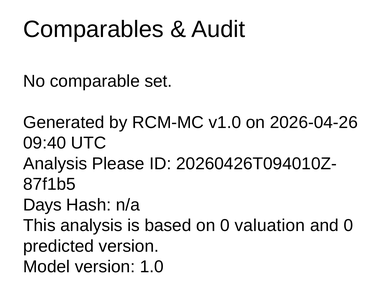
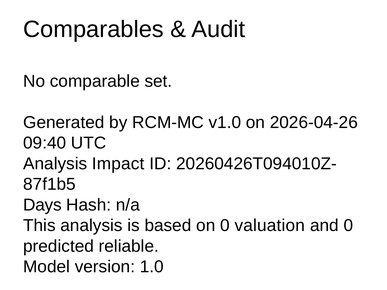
Please: Please -> Impact
predicted version: version -> reliable
